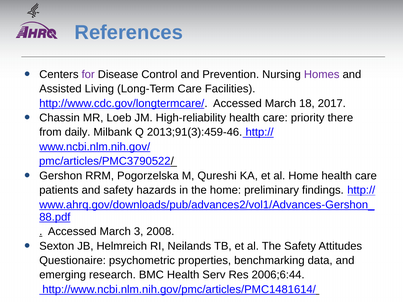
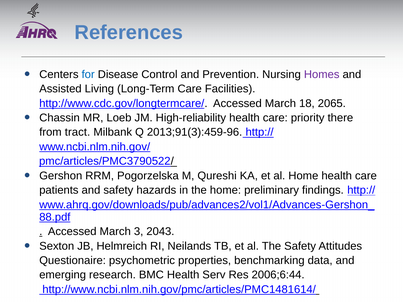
for colour: purple -> blue
2017: 2017 -> 2065
daily: daily -> tract
2013;91(3):459-46: 2013;91(3):459-46 -> 2013;91(3):459-96
2008: 2008 -> 2043
